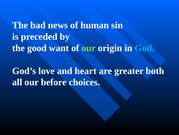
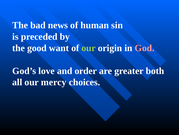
God colour: light blue -> pink
heart: heart -> order
before: before -> mercy
